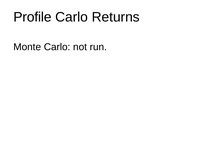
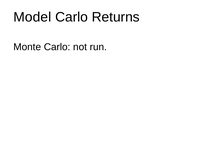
Profile: Profile -> Model
